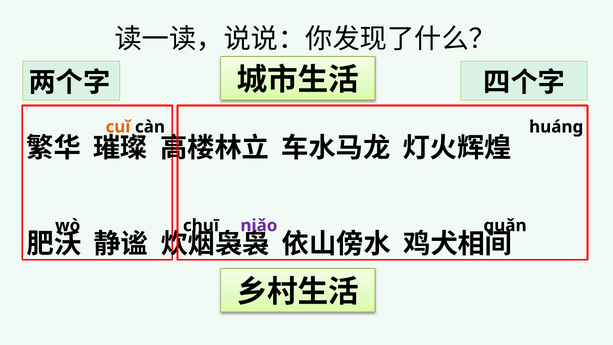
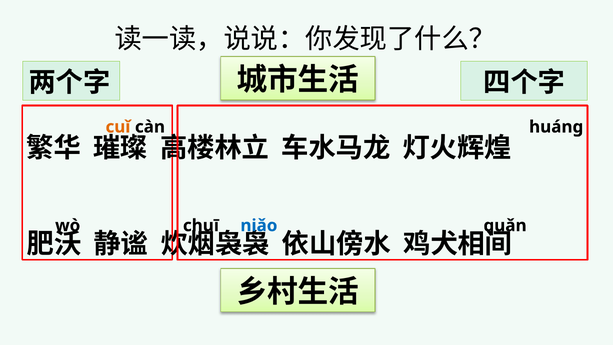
niǎo colour: purple -> blue
